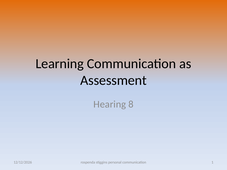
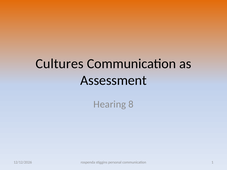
Learning: Learning -> Cultures
